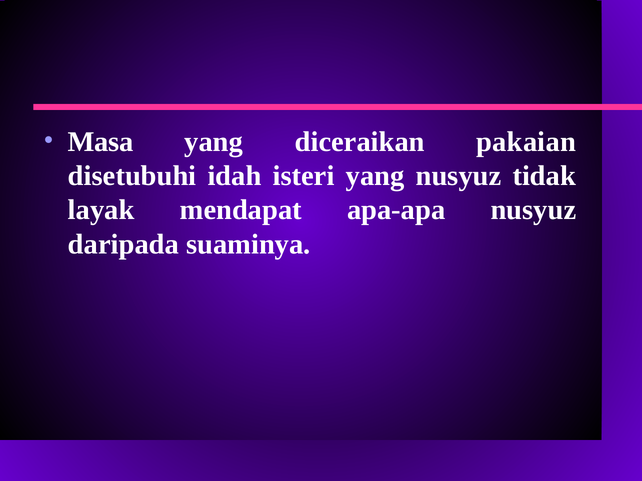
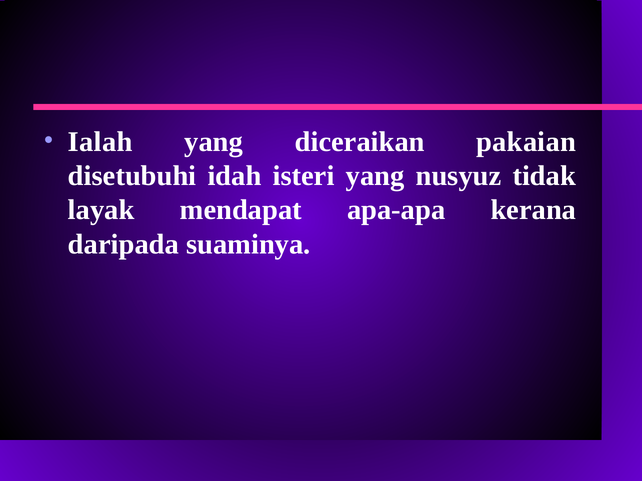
Masa: Masa -> Ialah
apa-apa nusyuz: nusyuz -> kerana
